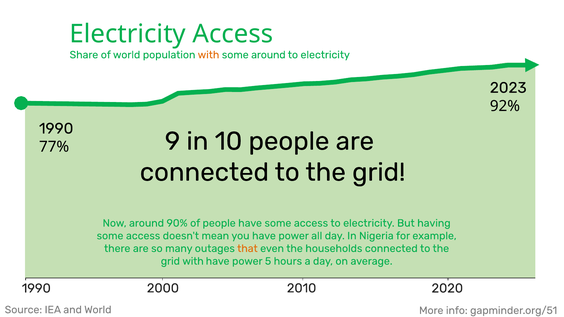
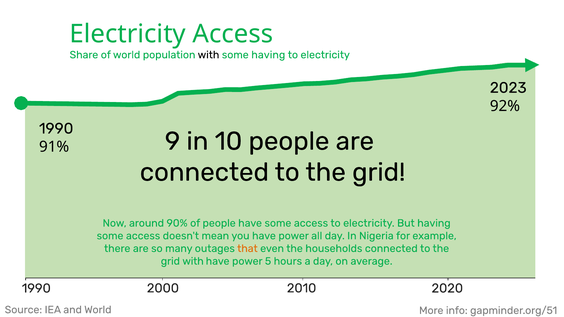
with at (209, 55) colour: orange -> black
some around: around -> having
77%: 77% -> 91%
